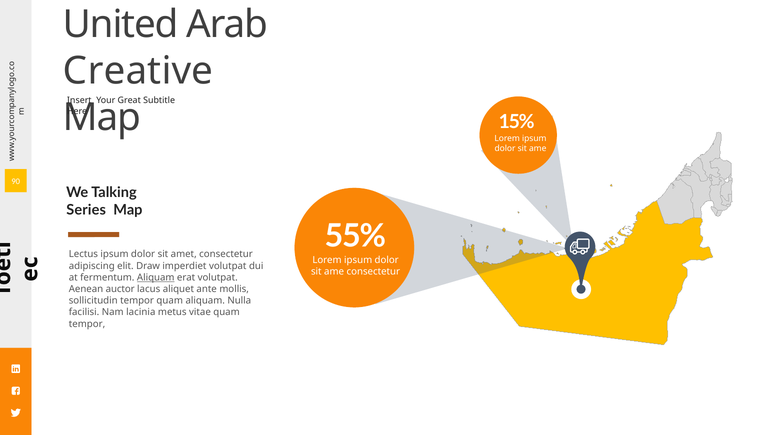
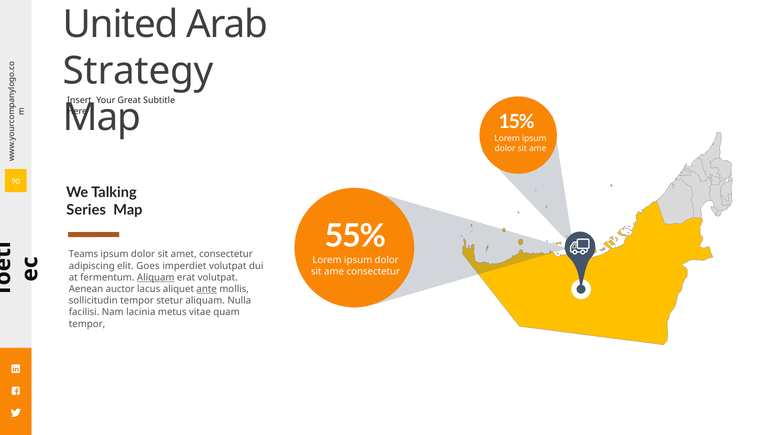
Creative: Creative -> Strategy
Lectus: Lectus -> Teams
Draw: Draw -> Goes
ante underline: none -> present
tempor quam: quam -> stetur
